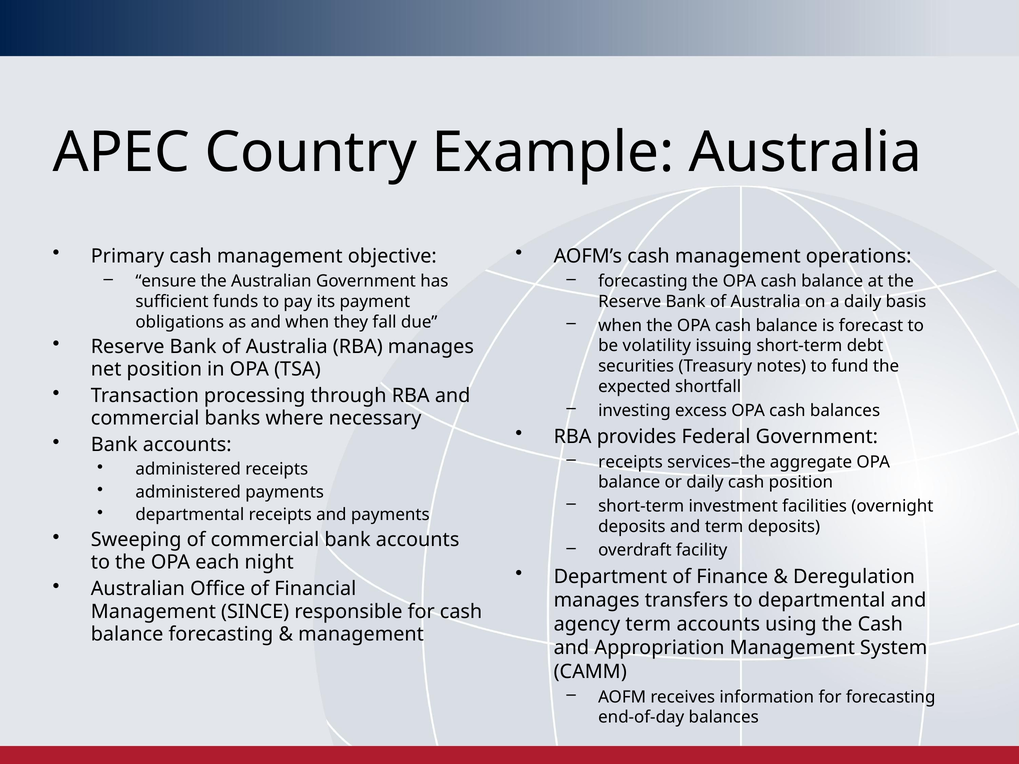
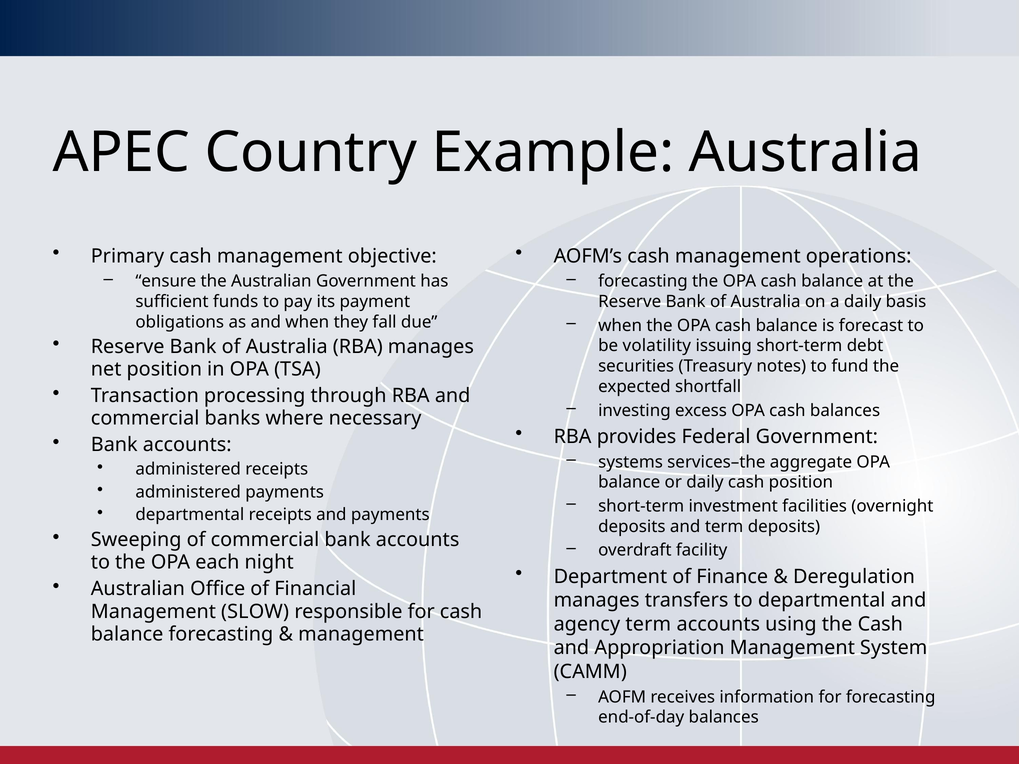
receipts at (631, 462): receipts -> systems
SINCE: SINCE -> SLOW
